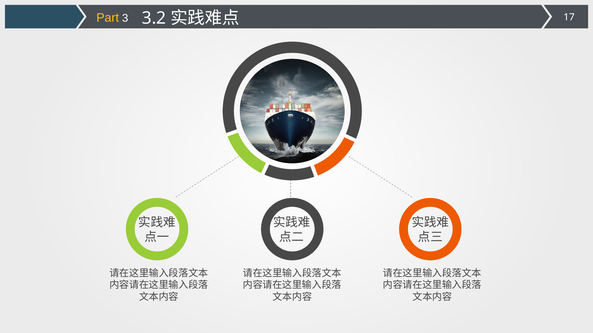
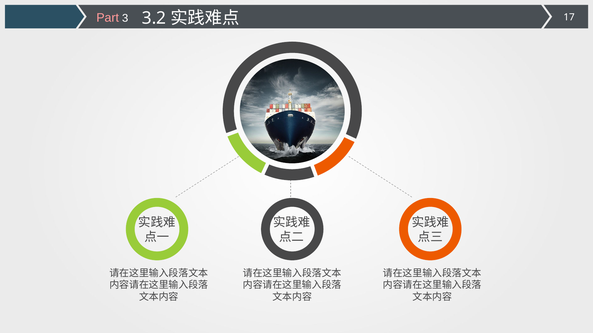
Part colour: yellow -> pink
